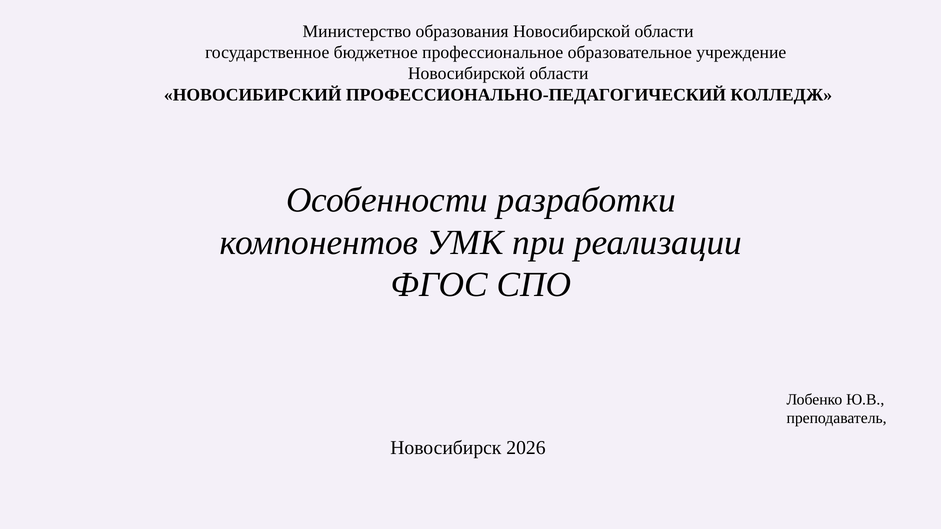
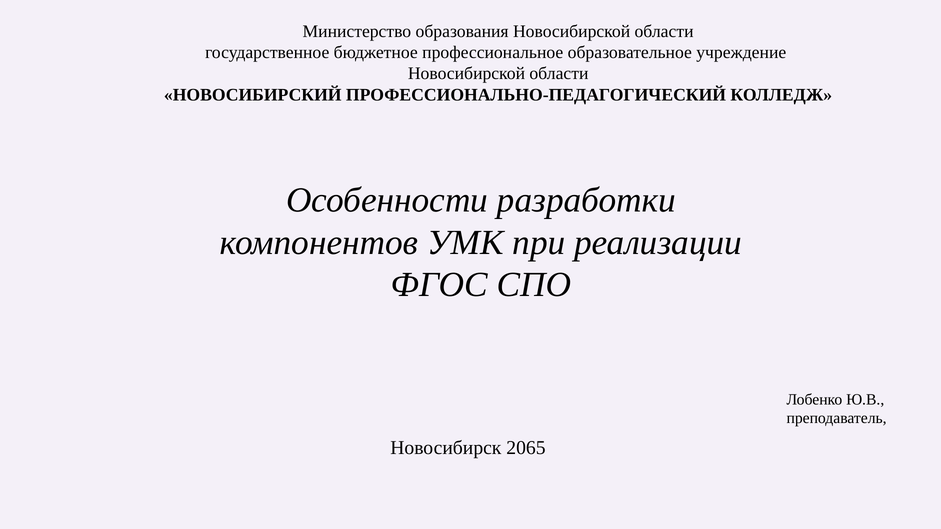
2026: 2026 -> 2065
